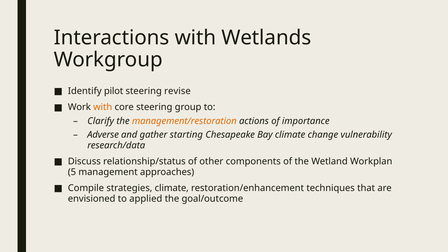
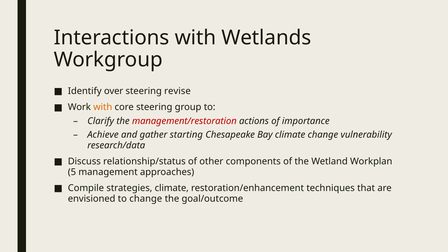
pilot: pilot -> over
management/restoration colour: orange -> red
Adverse: Adverse -> Achieve
to applied: applied -> change
